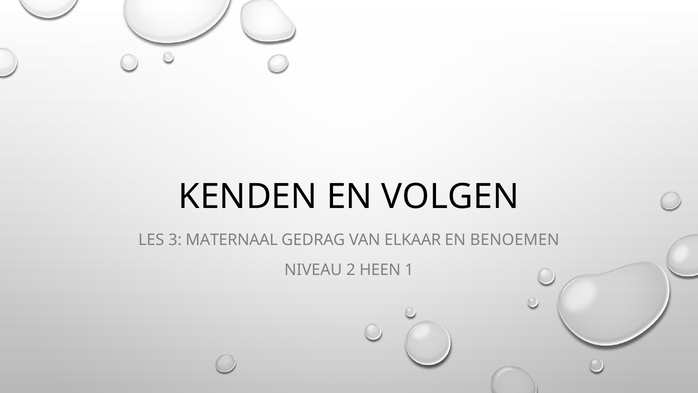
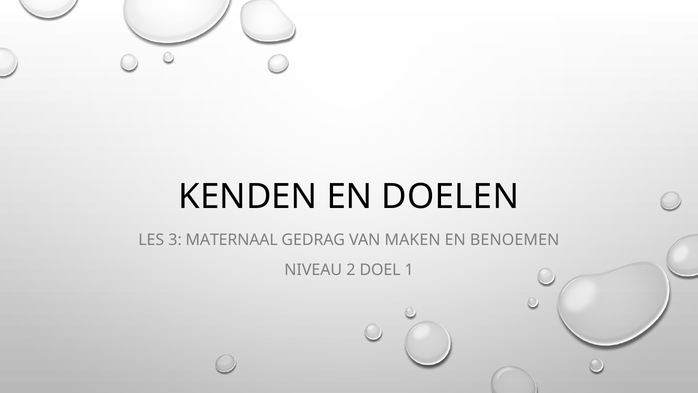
VOLGEN: VOLGEN -> DOELEN
ELKAAR: ELKAAR -> MAKEN
HEEN: HEEN -> DOEL
